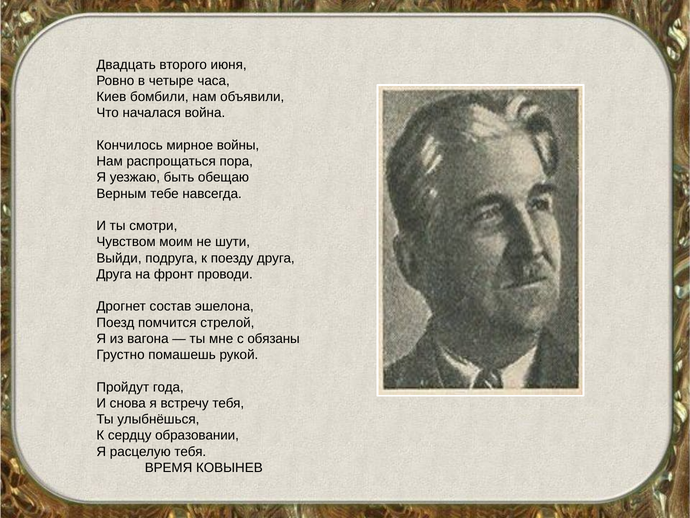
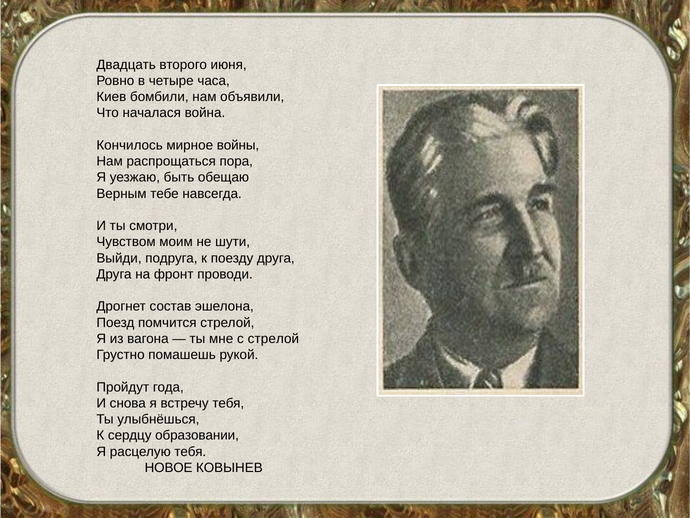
с обязаны: обязаны -> стрелой
ВРЕМЯ: ВРЕМЯ -> НОВОЕ
